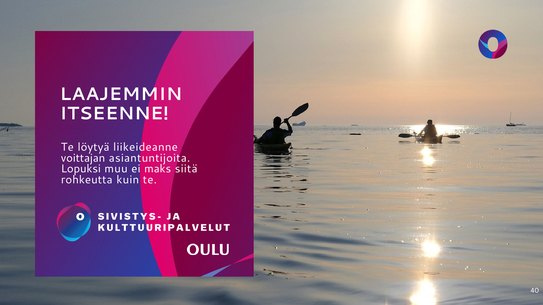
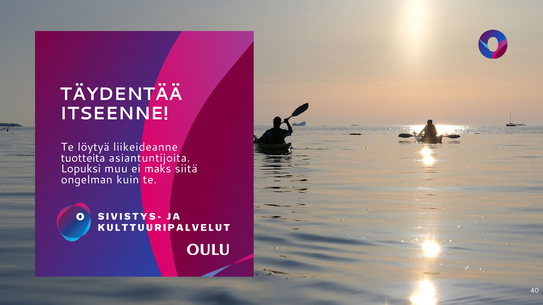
LAAJEMMIN: LAAJEMMIN -> TÄYDENTÄÄ
voittajan: voittajan -> tuotteita
rohkeutta: rohkeutta -> ongelman
